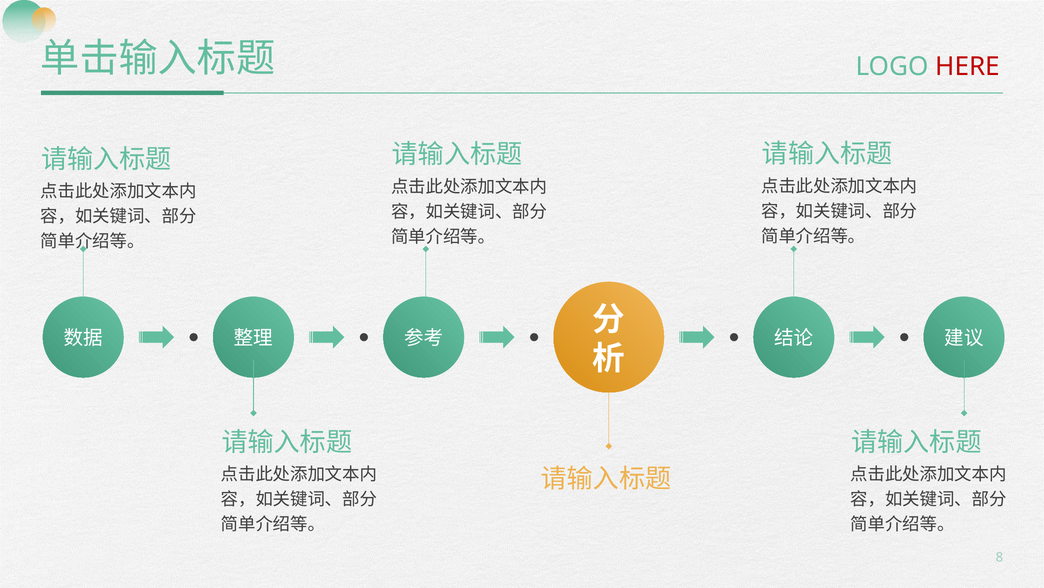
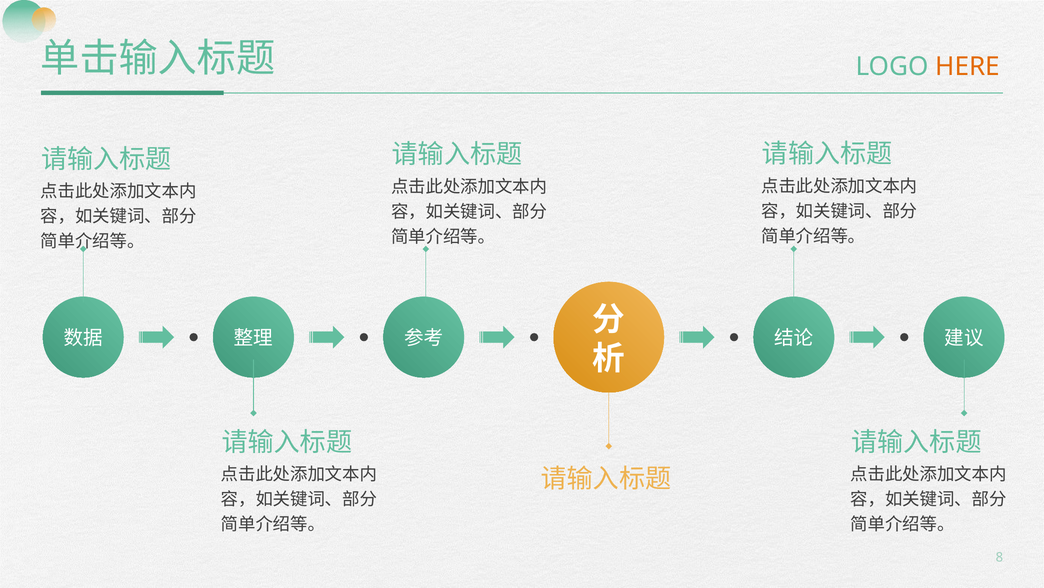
HERE colour: red -> orange
